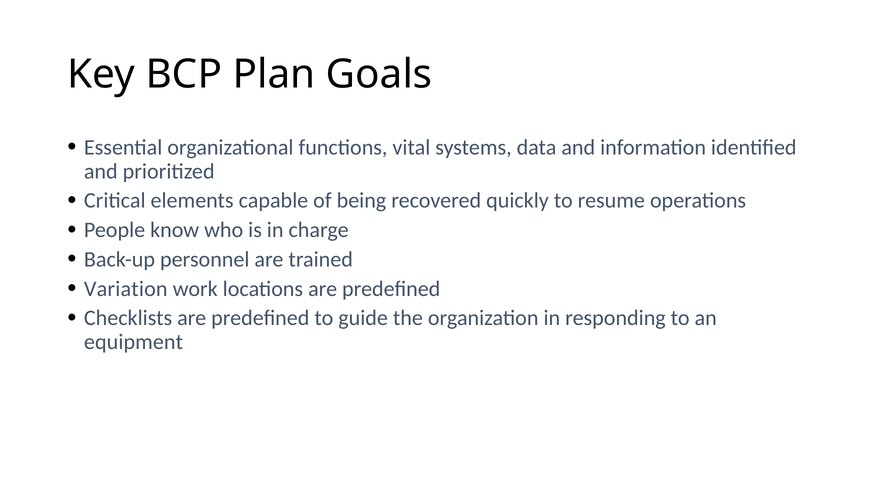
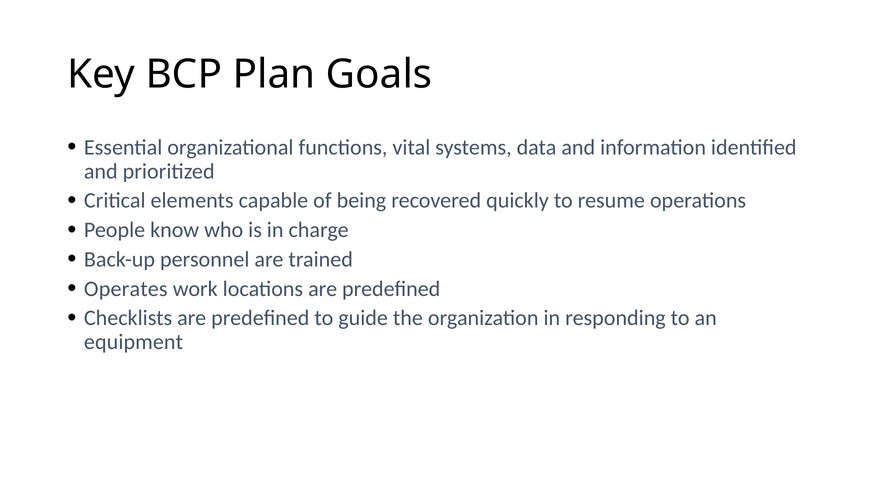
Variation: Variation -> Operates
